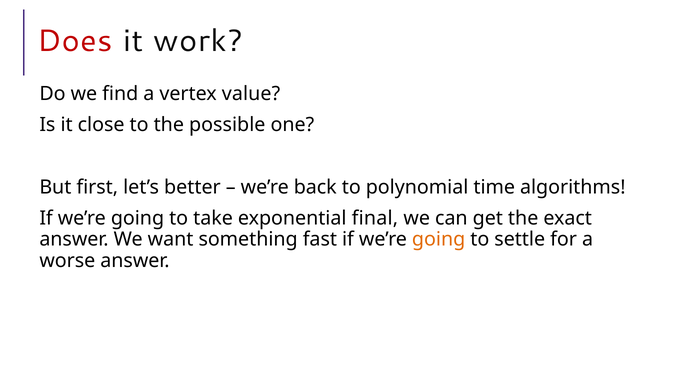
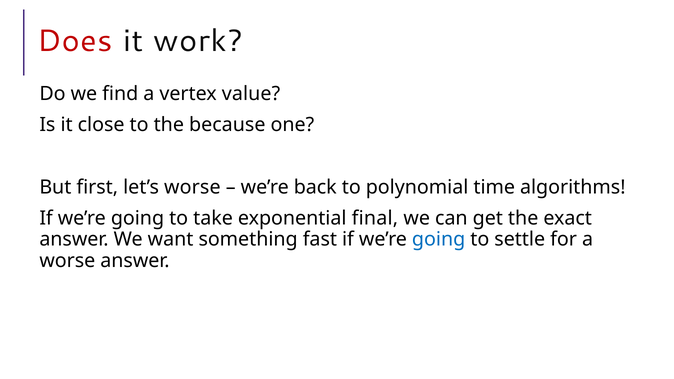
possible: possible -> because
let’s better: better -> worse
going at (439, 239) colour: orange -> blue
